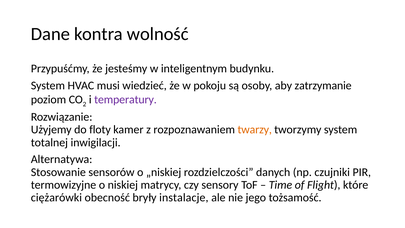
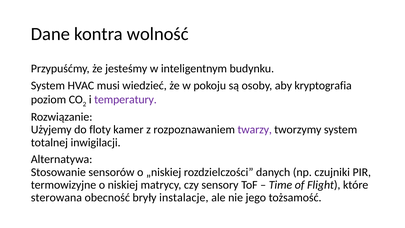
zatrzymanie: zatrzymanie -> kryptografia
twarzy colour: orange -> purple
ciężarówki: ciężarówki -> sterowana
